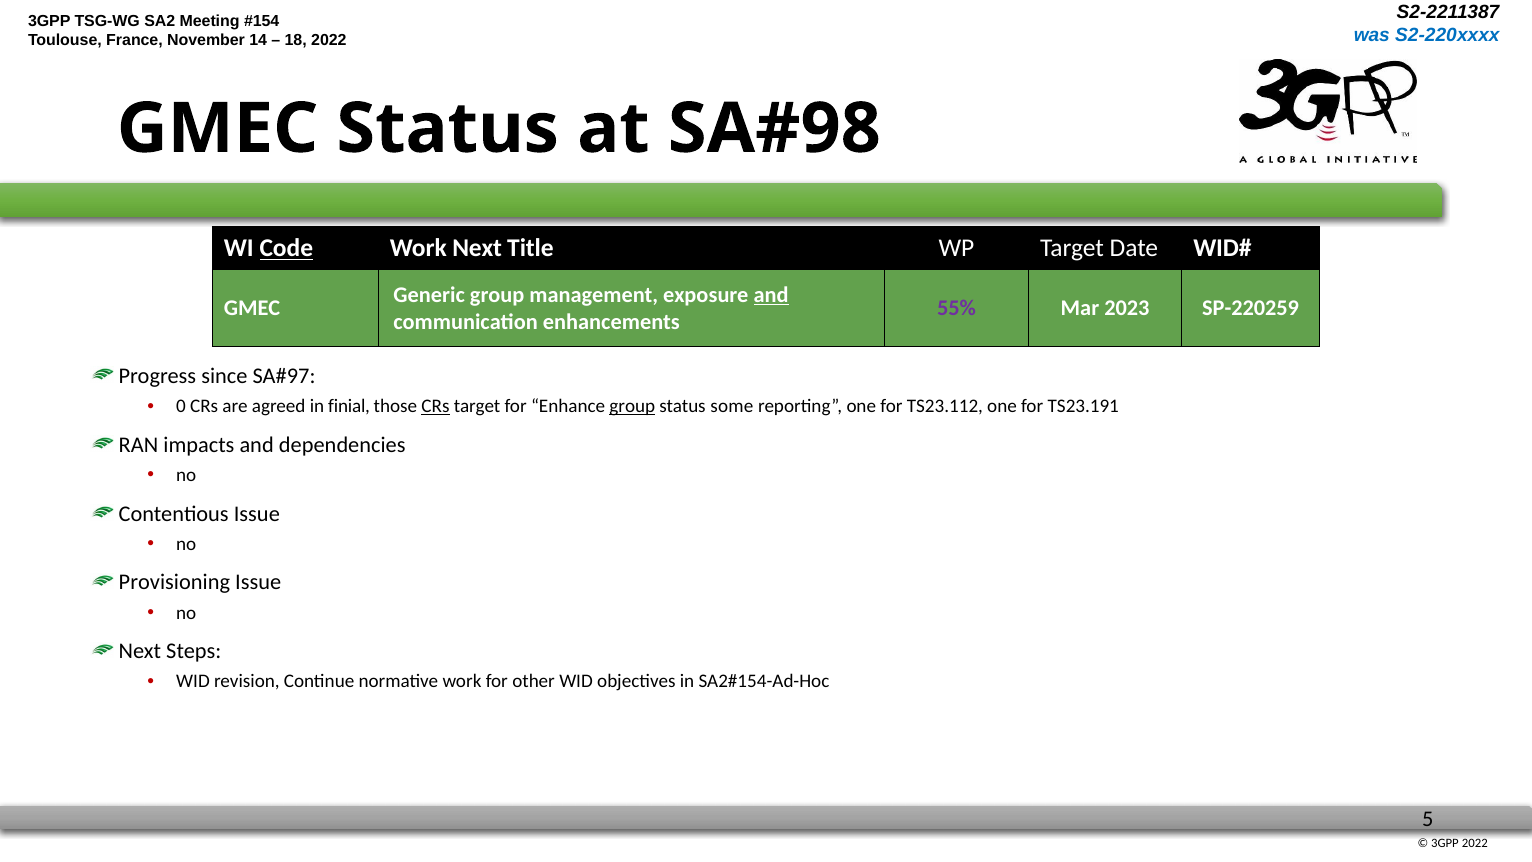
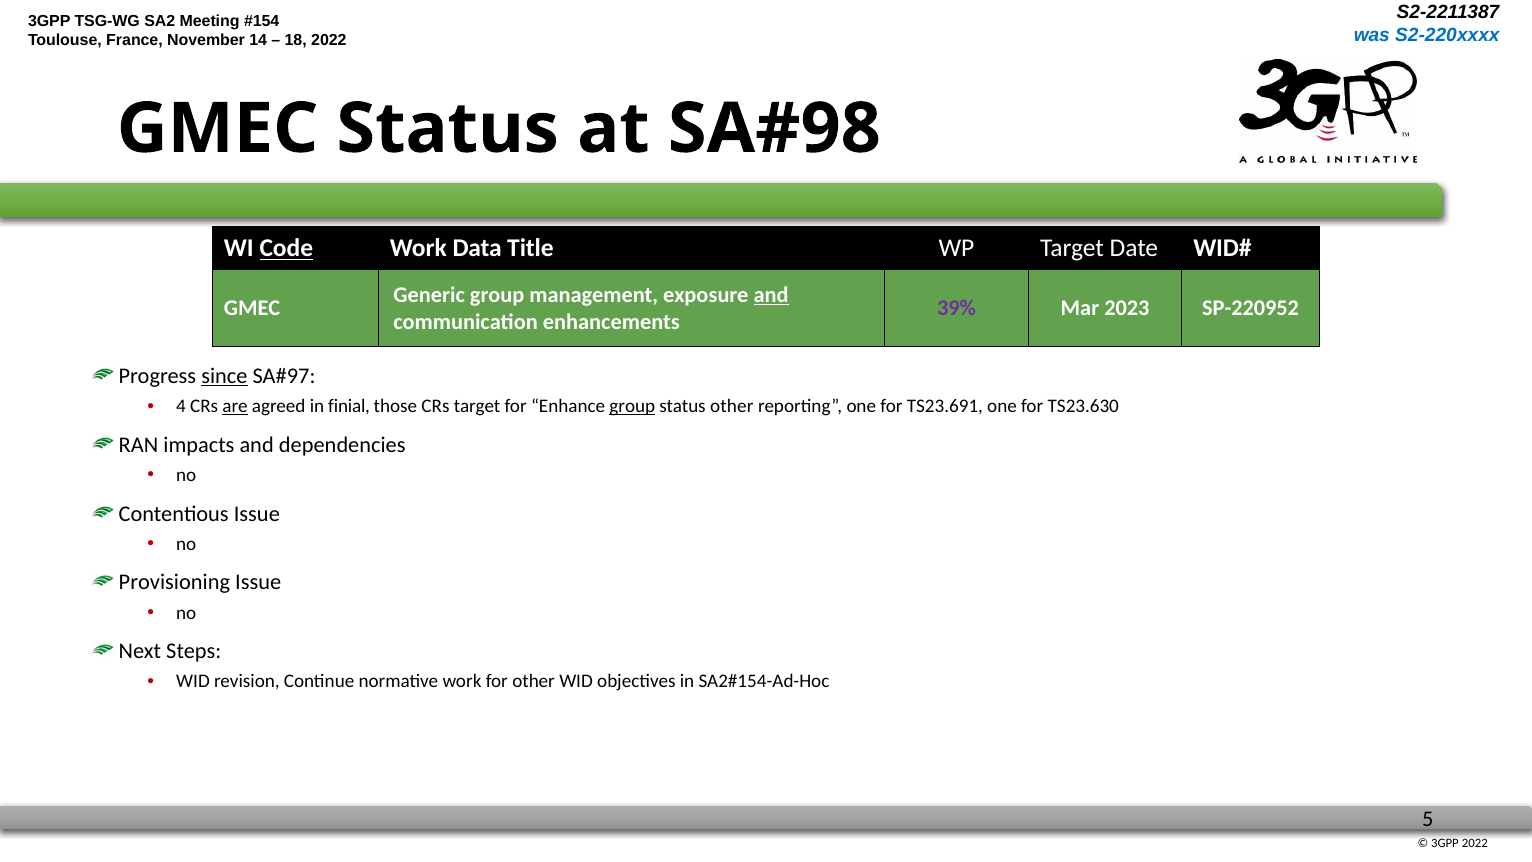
Work Next: Next -> Data
55%: 55% -> 39%
SP-220259: SP-220259 -> SP-220952
since underline: none -> present
0: 0 -> 4
are underline: none -> present
CRs at (435, 406) underline: present -> none
status some: some -> other
TS23.112: TS23.112 -> TS23.691
TS23.191: TS23.191 -> TS23.630
